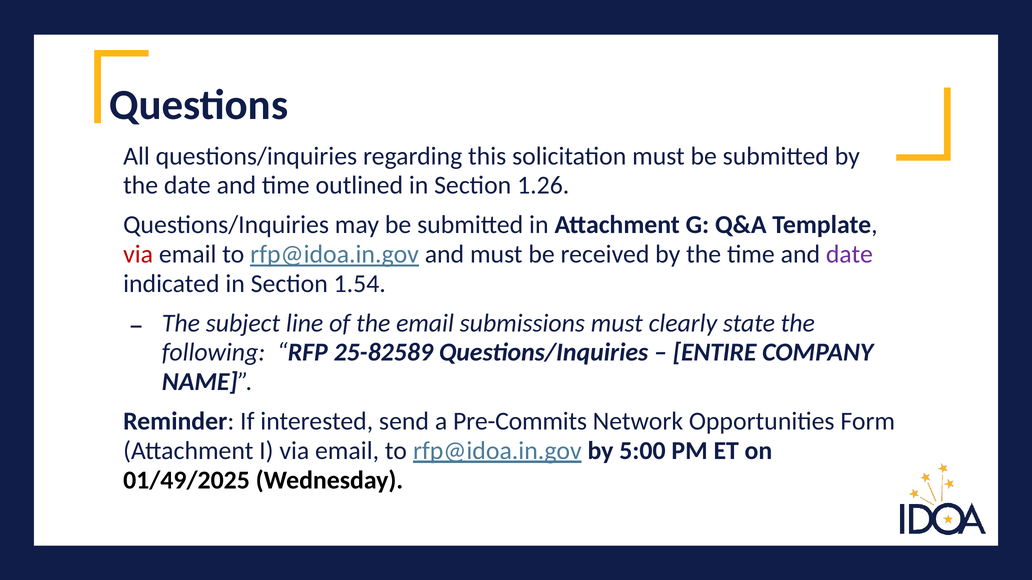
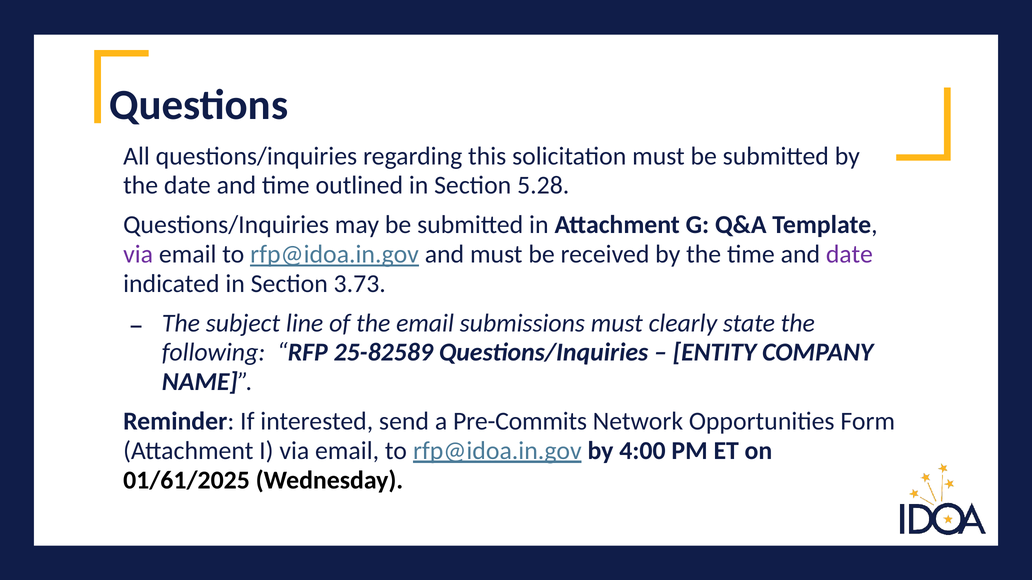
1.26: 1.26 -> 5.28
via at (138, 255) colour: red -> purple
1.54: 1.54 -> 3.73
ENTIRE: ENTIRE -> ENTITY
5:00: 5:00 -> 4:00
01/49/2025: 01/49/2025 -> 01/61/2025
